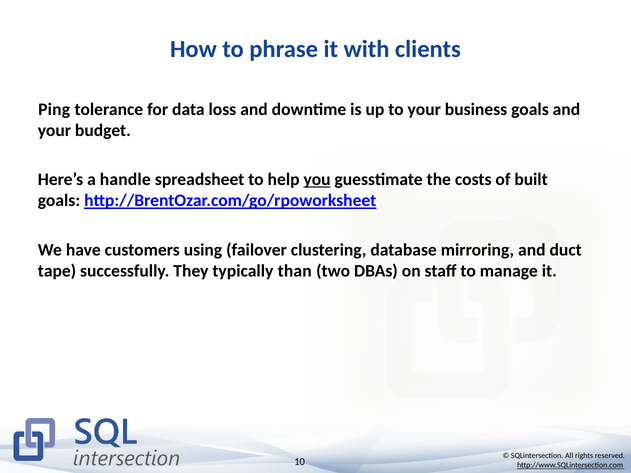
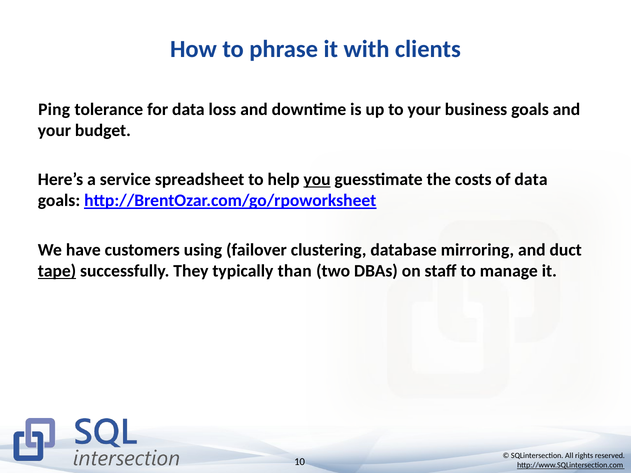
handle: handle -> service
of built: built -> data
tape underline: none -> present
